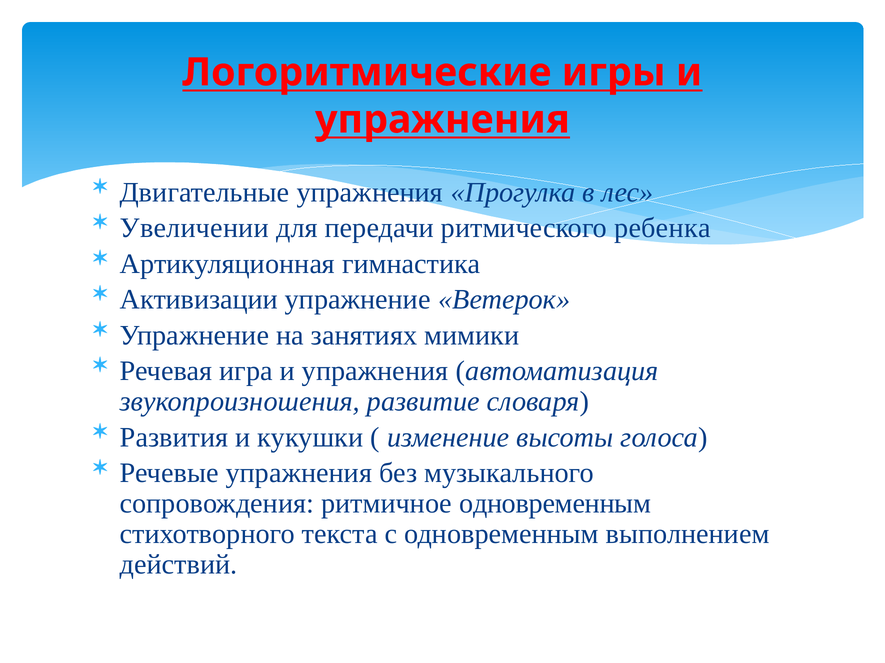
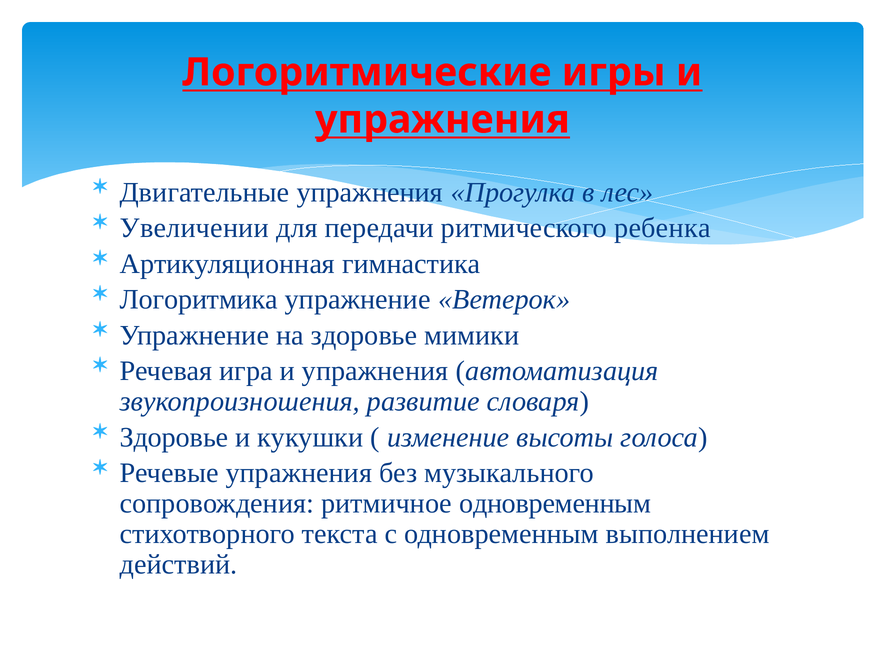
Активизации: Активизации -> Логоритмика
на занятиях: занятиях -> здоровье
Развития at (174, 438): Развития -> Здоровье
